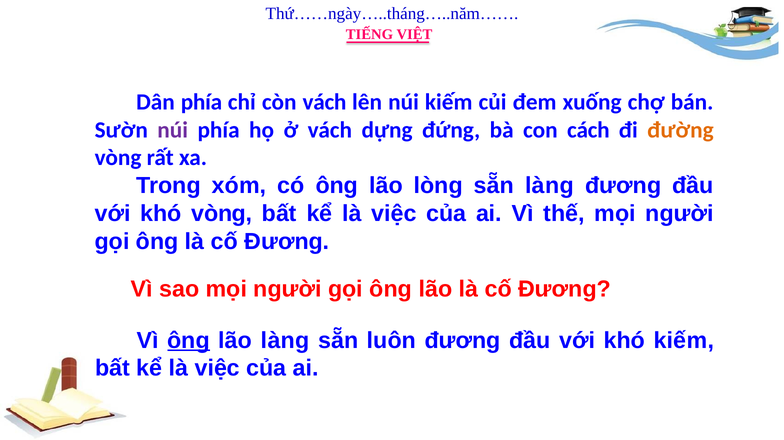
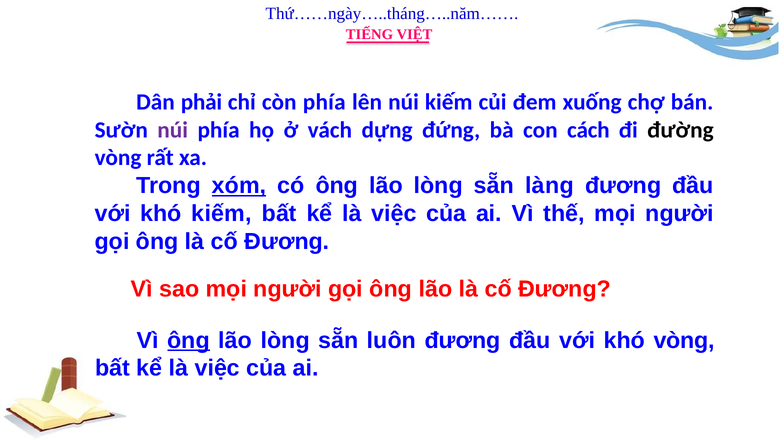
Dân phía: phía -> phải
còn vách: vách -> phía
đường colour: orange -> black
xóm underline: none -> present
khó vòng: vòng -> kiếm
làng at (285, 341): làng -> lòng
khó kiếm: kiếm -> vòng
